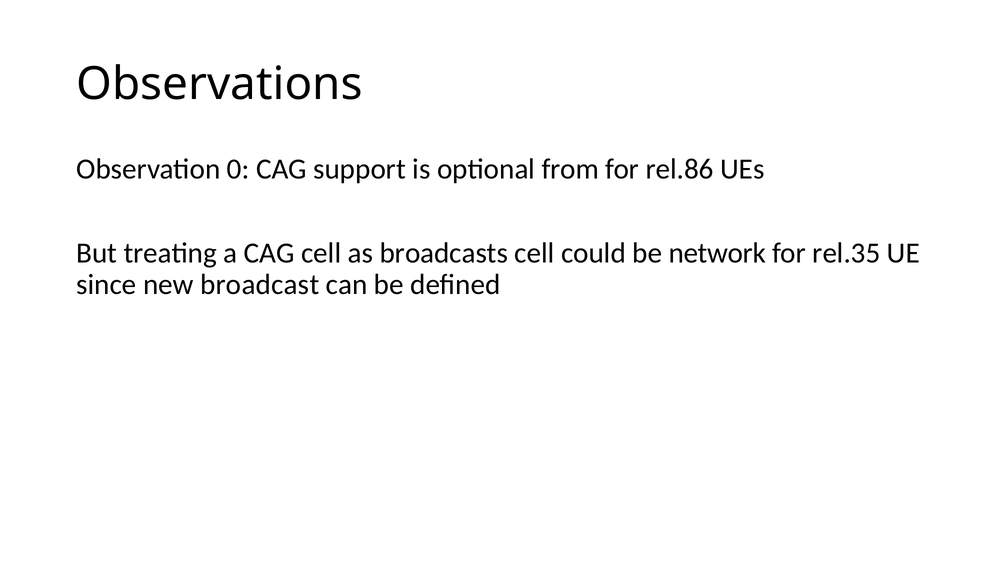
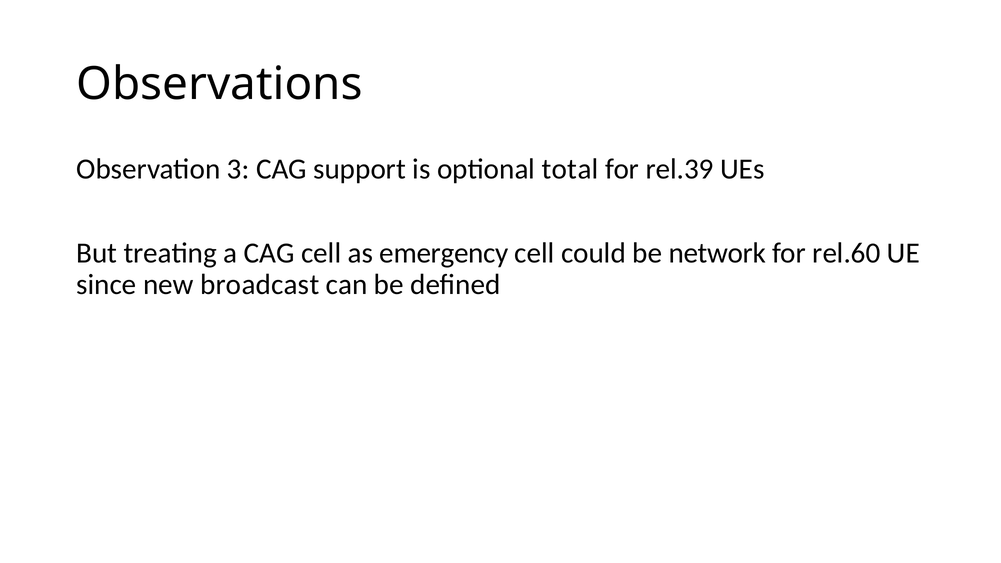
0: 0 -> 3
from: from -> total
rel.86: rel.86 -> rel.39
broadcasts: broadcasts -> emergency
rel.35: rel.35 -> rel.60
